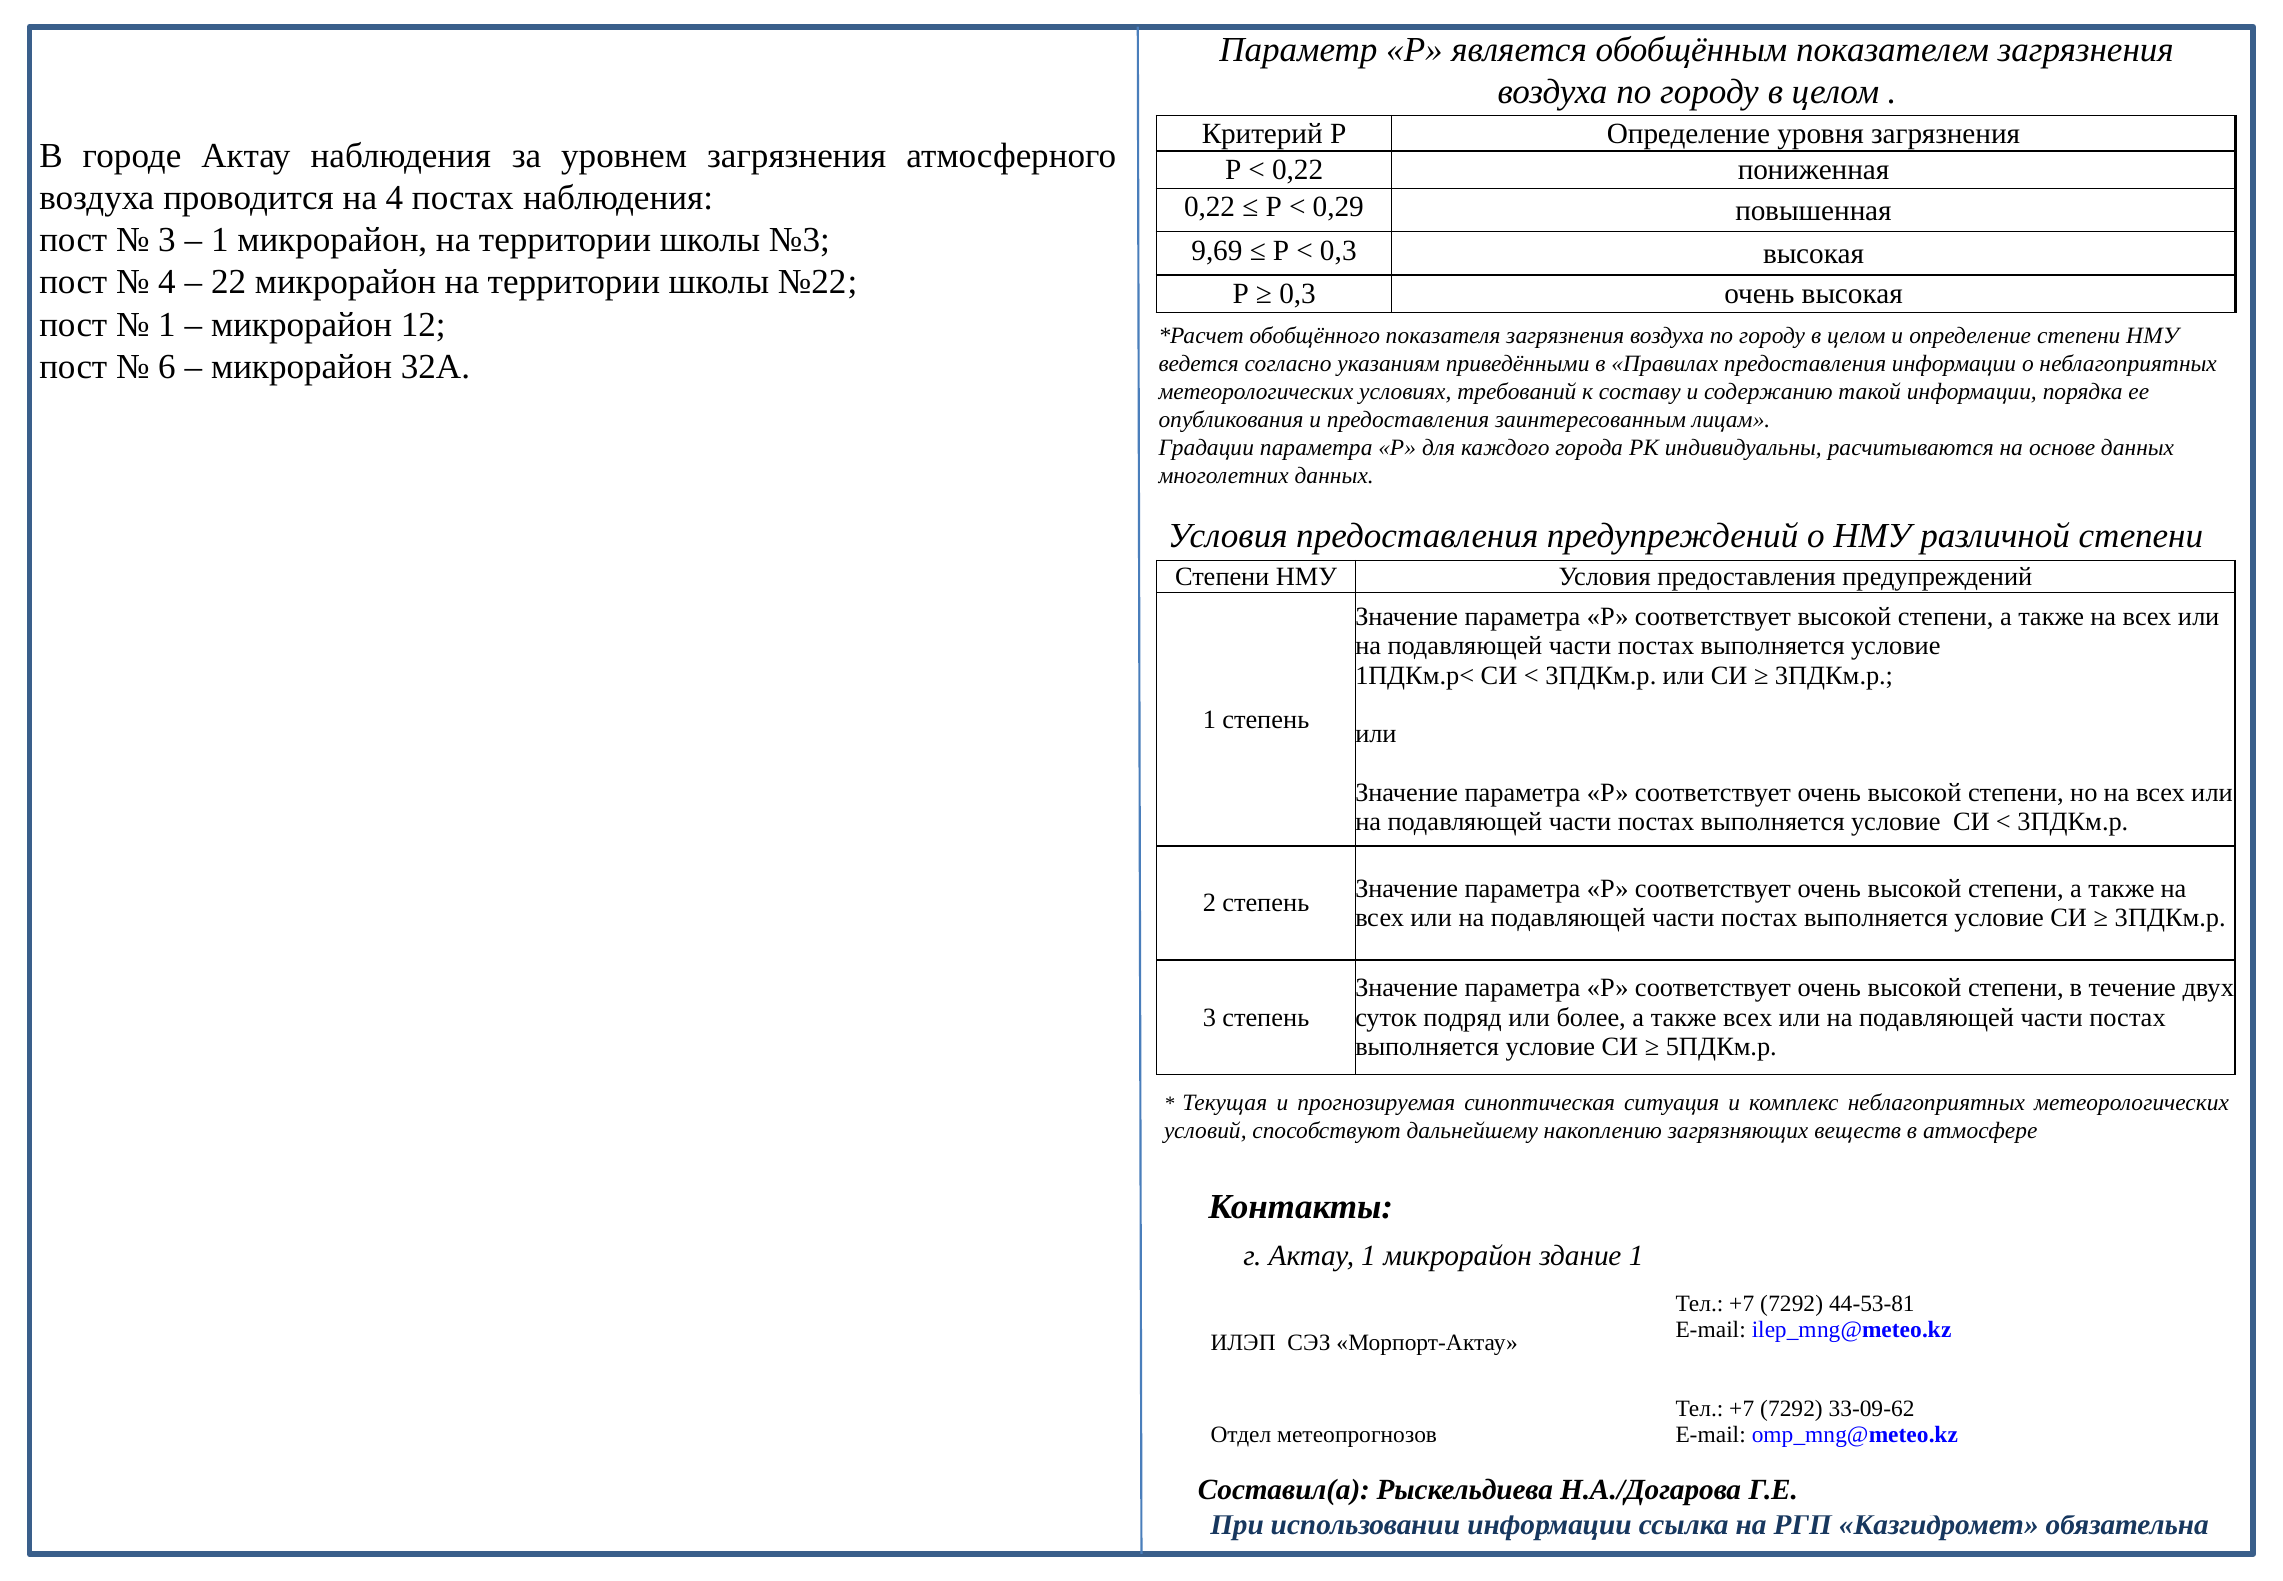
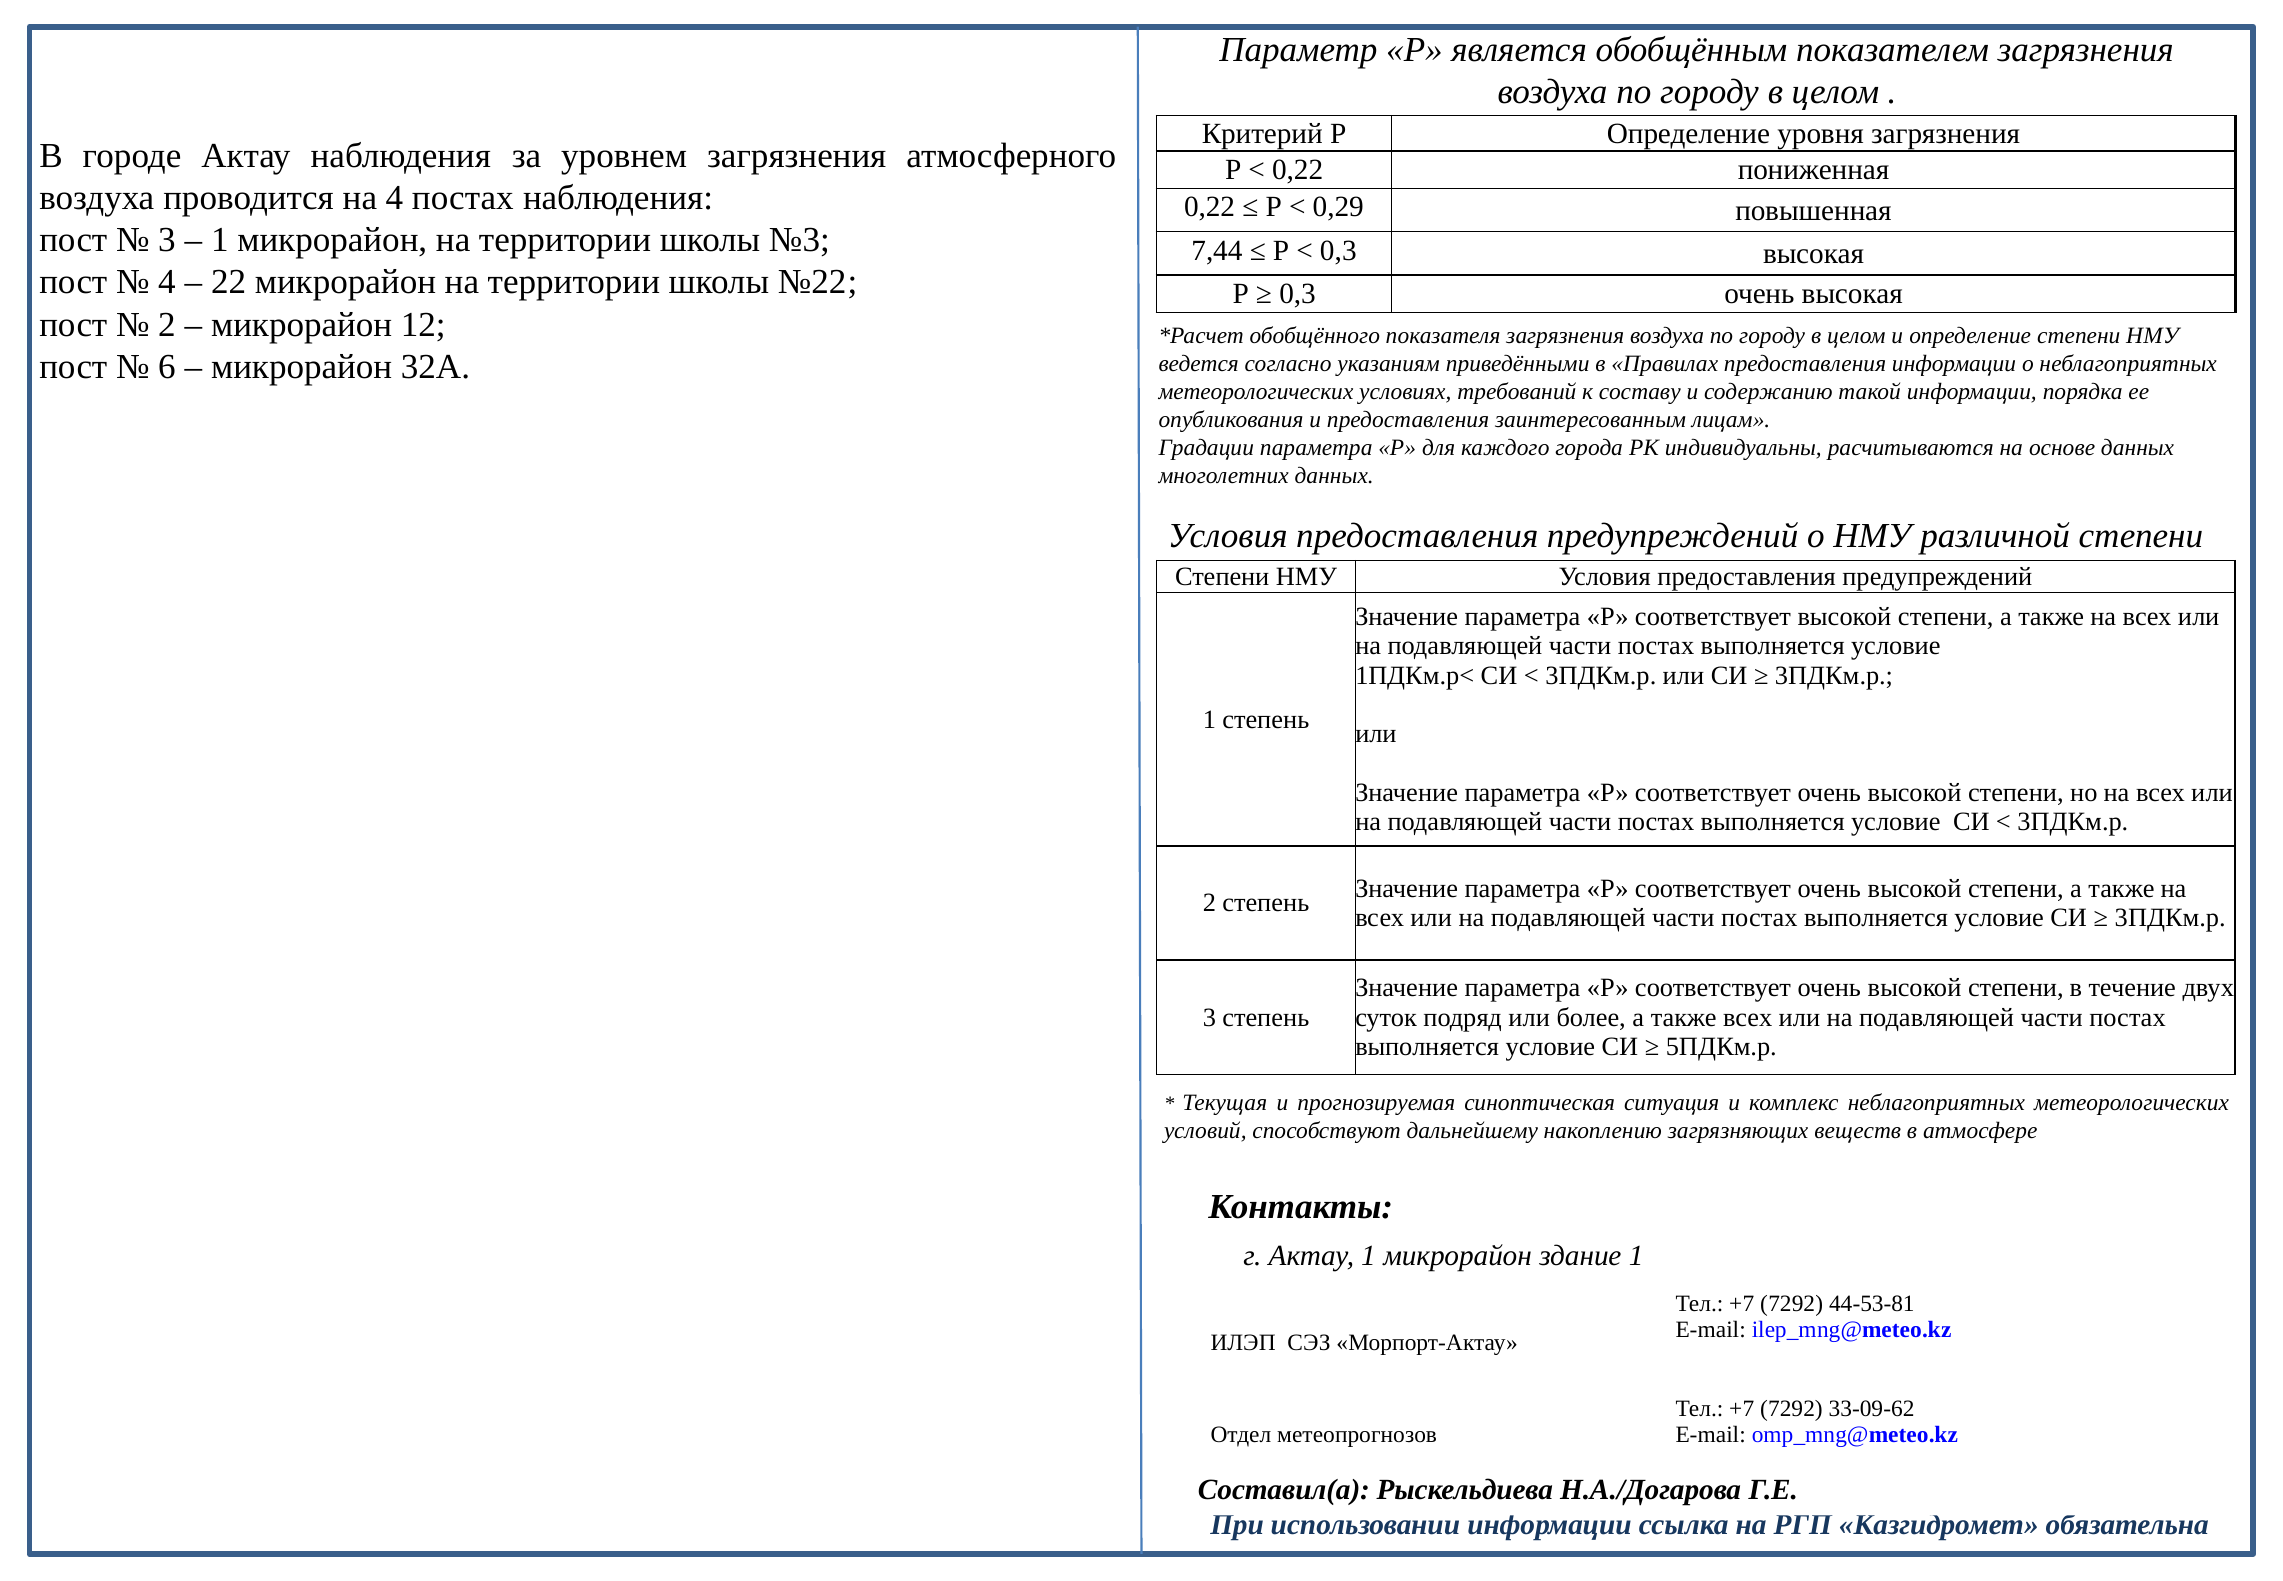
9,69: 9,69 -> 7,44
1 at (167, 324): 1 -> 2
